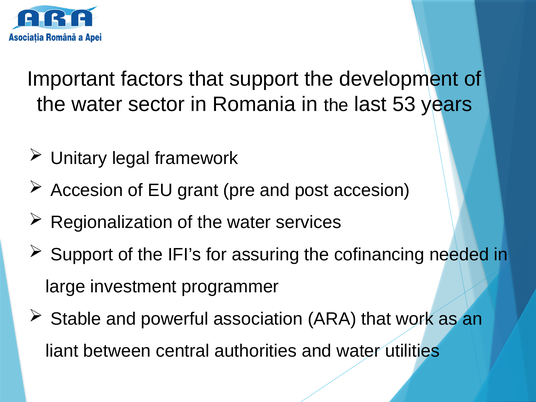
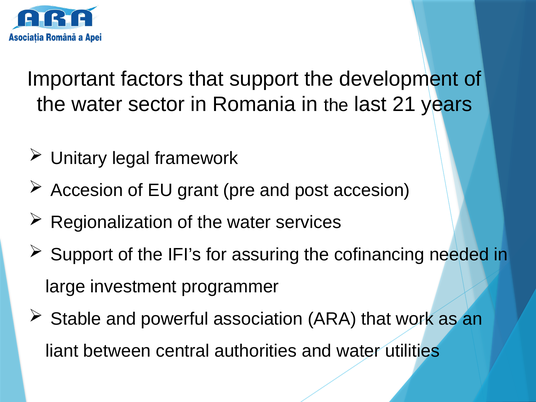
53: 53 -> 21
